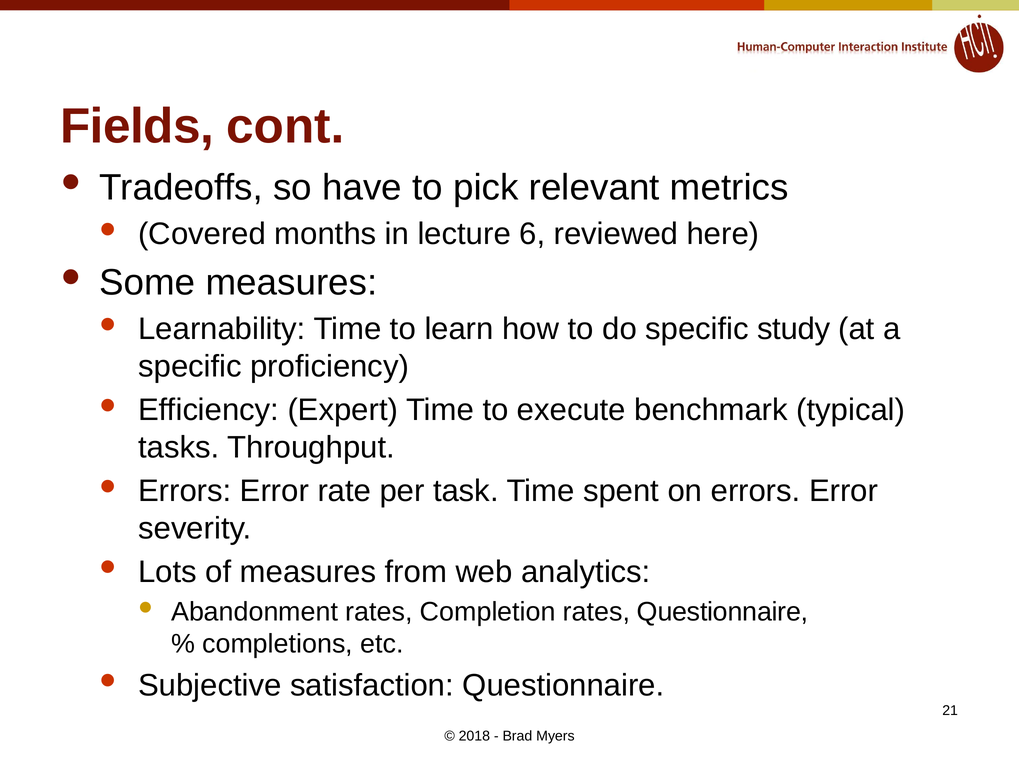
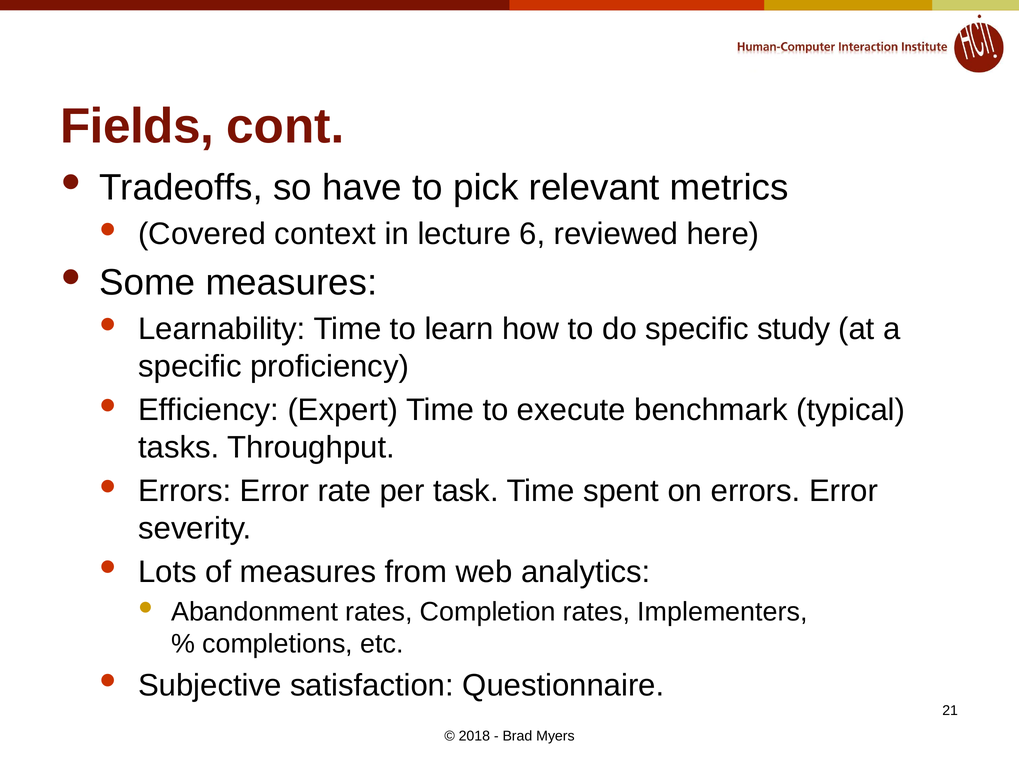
months: months -> context
rates Questionnaire: Questionnaire -> Implementers
